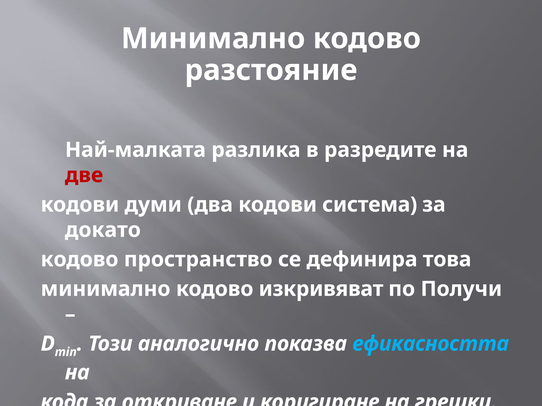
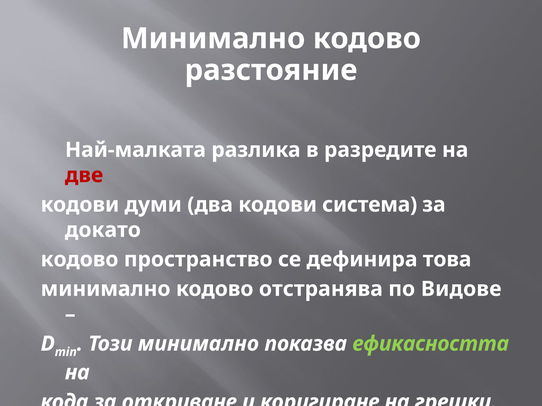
изкривяват: изкривяват -> отстранява
Получи: Получи -> Видове
Този аналогично: аналогично -> минимално
ефикасността colour: light blue -> light green
